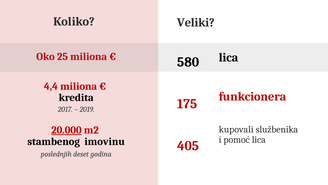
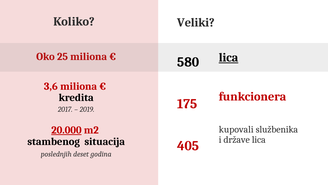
lica at (229, 57) underline: none -> present
4,4: 4,4 -> 3,6
pomoć: pomoć -> države
imovinu: imovinu -> situacija
